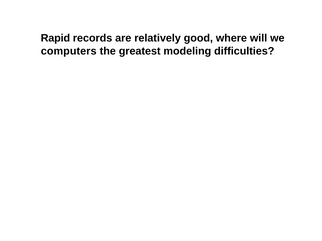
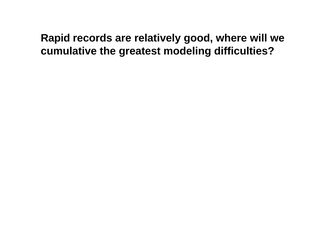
computers: computers -> cumulative
